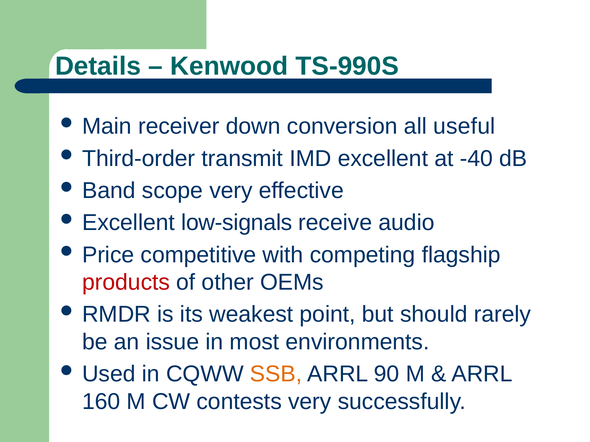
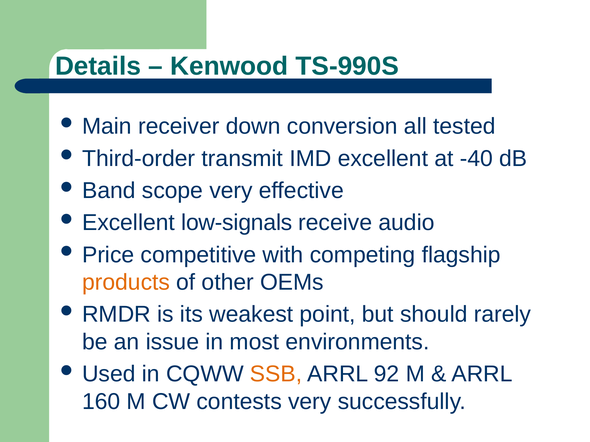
useful: useful -> tested
products colour: red -> orange
90: 90 -> 92
